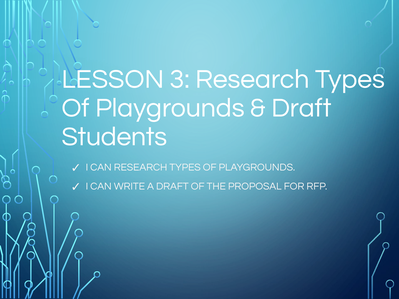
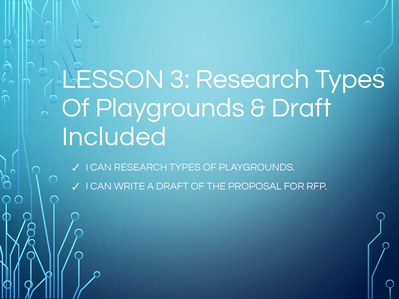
Students: Students -> Included
